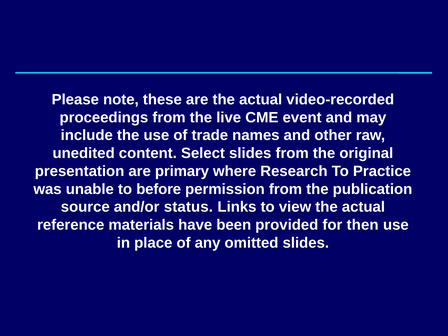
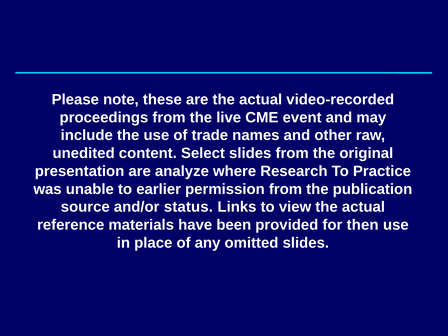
primary: primary -> analyze
before: before -> earlier
